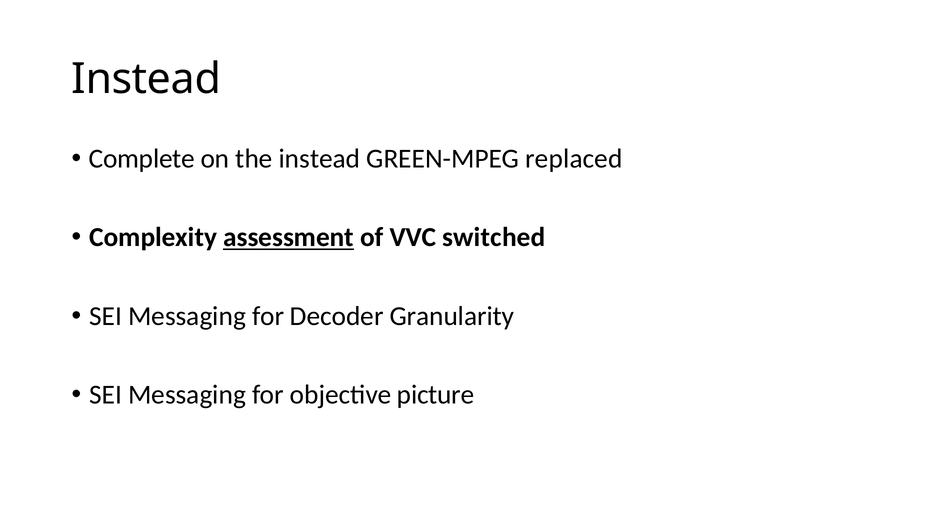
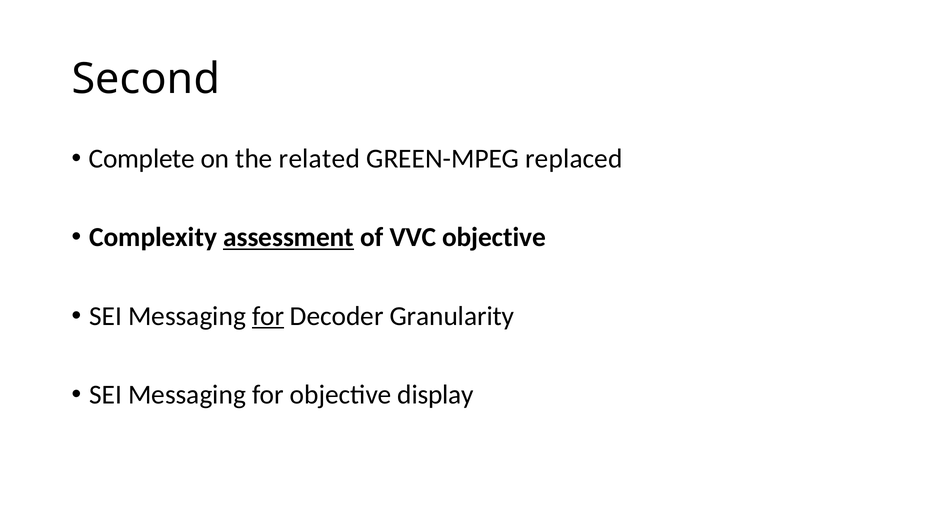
Instead at (146, 79): Instead -> Second
the instead: instead -> related
VVC switched: switched -> objective
for at (268, 316) underline: none -> present
picture: picture -> display
